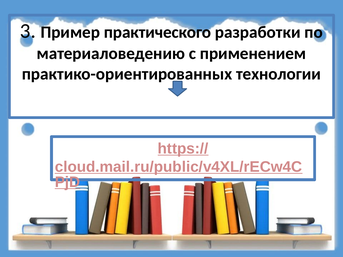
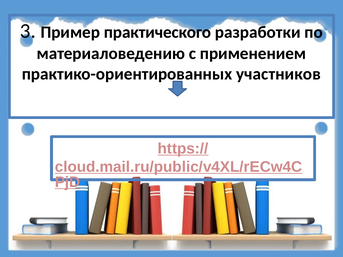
технологии: технологии -> участников
